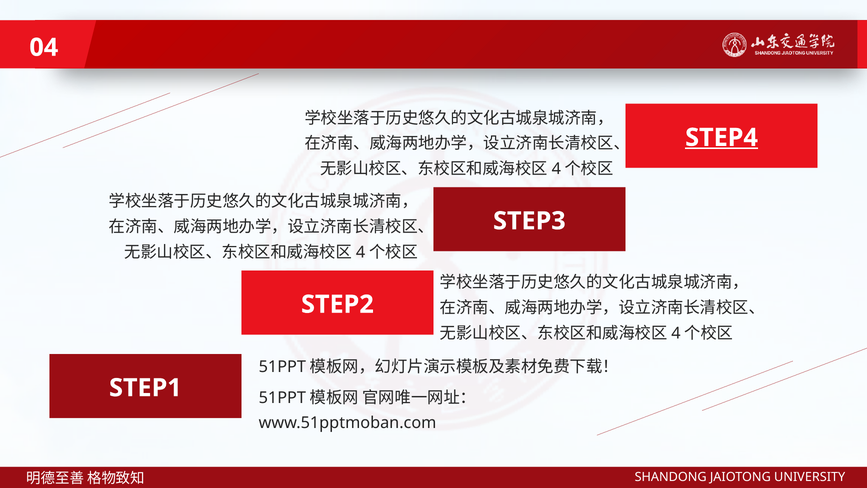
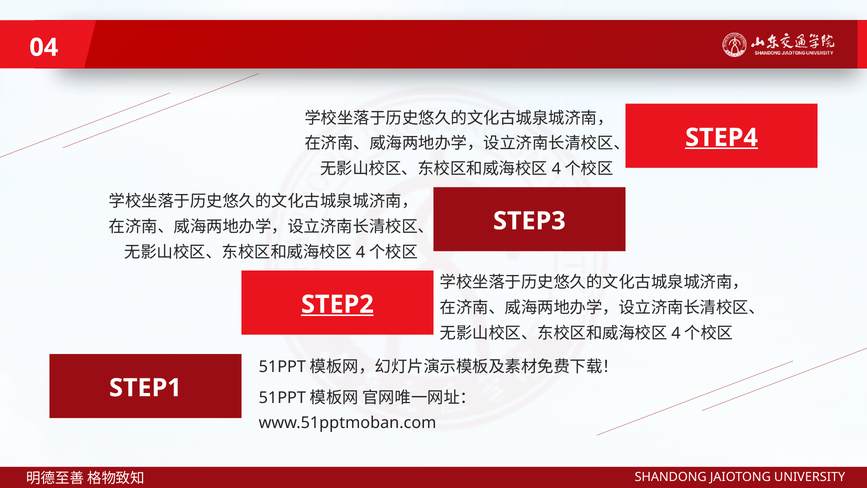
STEP2 underline: none -> present
